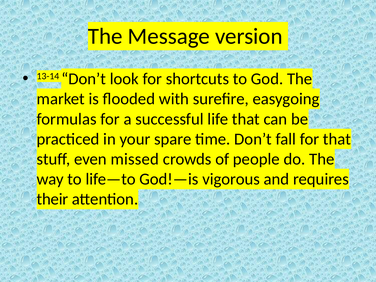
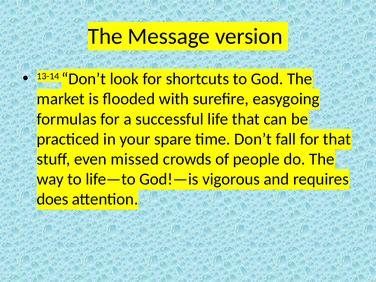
their: their -> does
